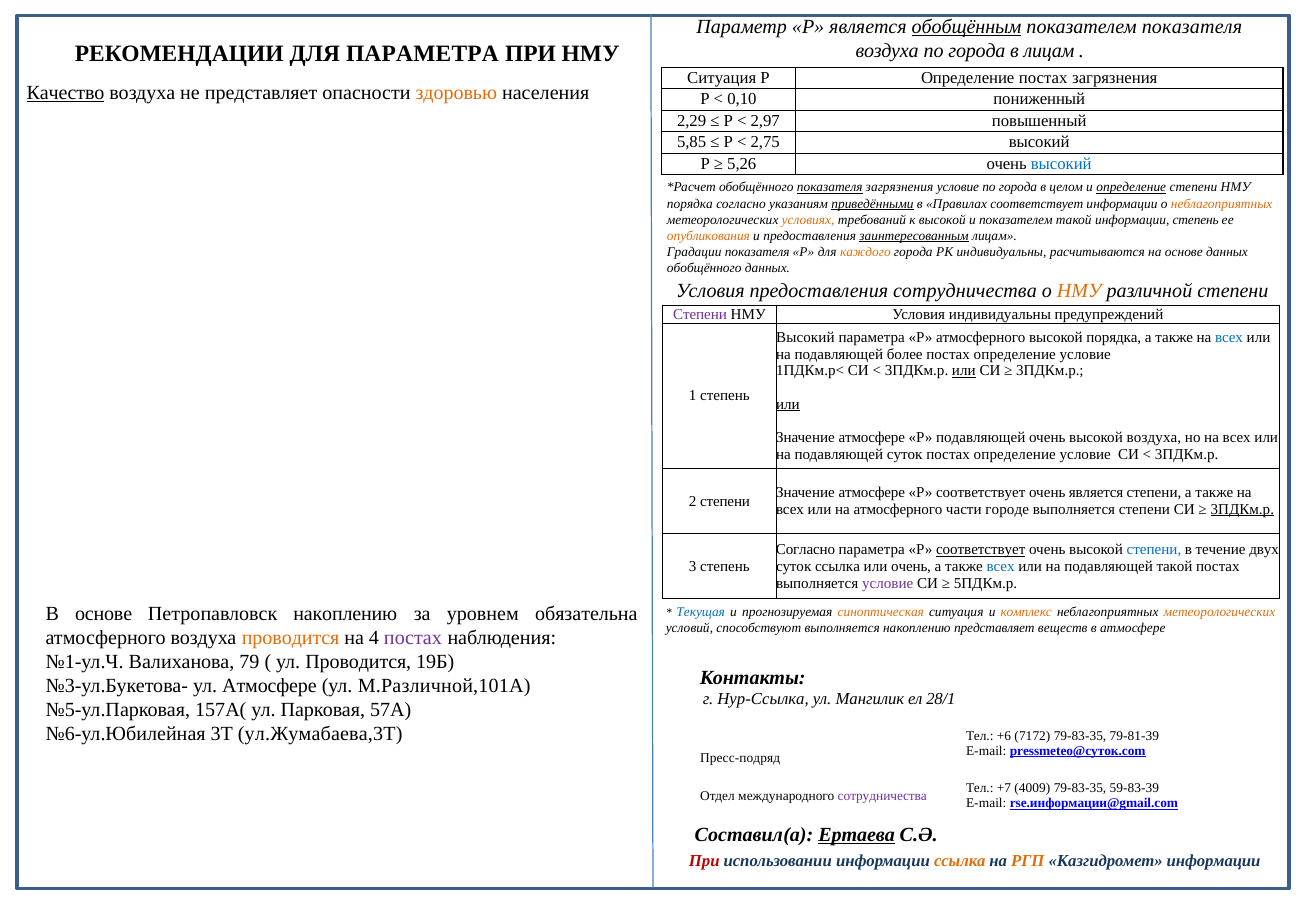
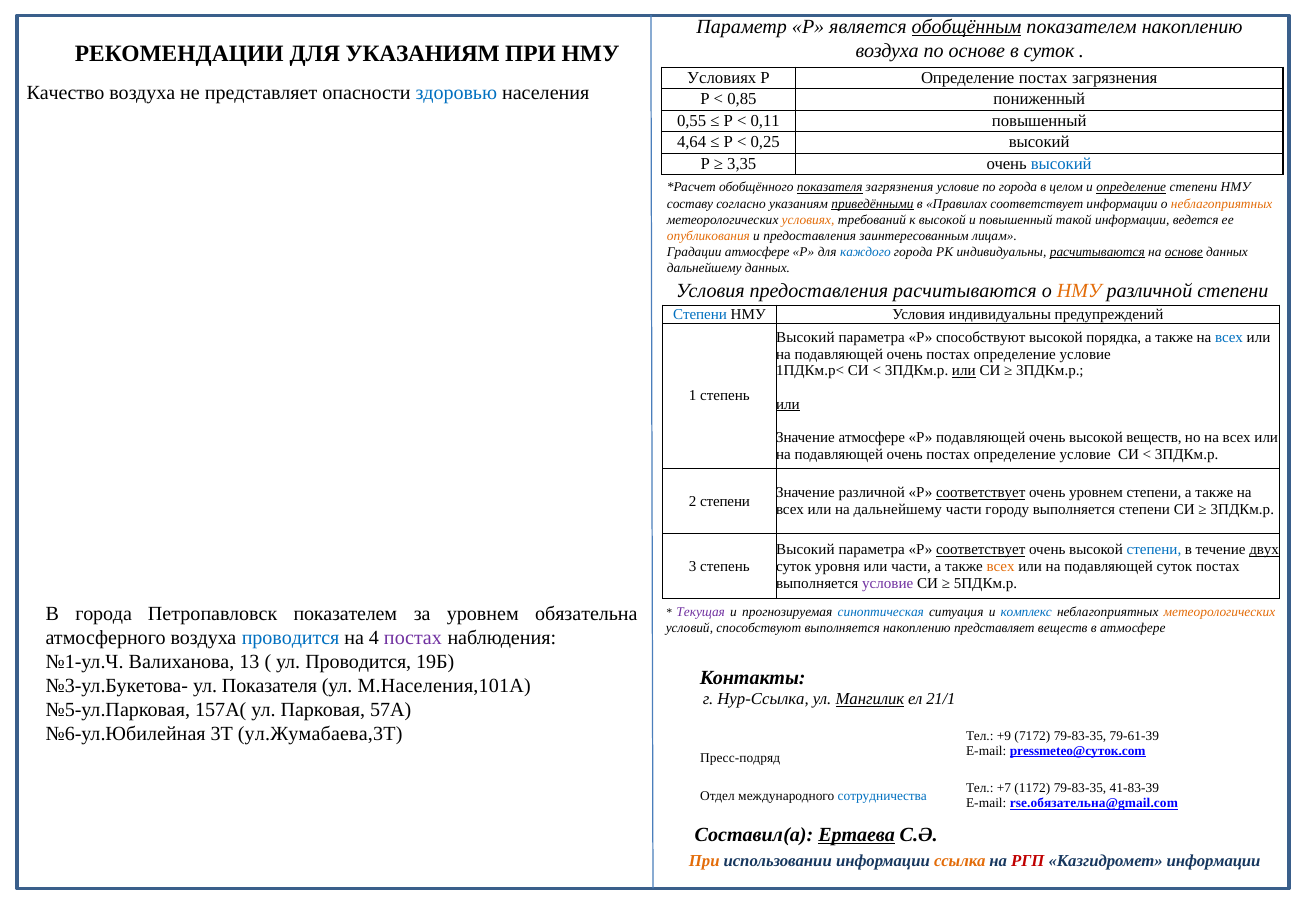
показателем показателя: показателя -> накоплению
воздуха по города: города -> основе
в лицам: лицам -> суток
ДЛЯ ПАРАМЕТРА: ПАРАМЕТРА -> УКАЗАНИЯМ
Ситуация at (722, 78): Ситуация -> Условиях
Качество underline: present -> none
здоровью colour: orange -> blue
0,10: 0,10 -> 0,85
2,29: 2,29 -> 0,55
2,97: 2,97 -> 0,11
5,85: 5,85 -> 4,64
2,75: 2,75 -> 0,25
5,26: 5,26 -> 3,35
порядка at (690, 204): порядка -> составу
и показателем: показателем -> повышенный
информации степень: степень -> ведется
заинтересованным underline: present -> none
Градации показателя: показателя -> атмосфере
каждого colour: orange -> blue
расчитываются at (1097, 252) underline: none -> present
основе at (1184, 252) underline: none -> present
обобщённого at (704, 268): обобщённого -> дальнейшему
предоставления сотрудничества: сотрудничества -> расчитываются
Степени at (700, 314) colour: purple -> blue
Р атмосферного: атмосферного -> способствуют
более at (905, 354): более -> очень
высокой воздуха: воздуха -> веществ
суток at (905, 454): суток -> очень
атмосфере at (872, 493): атмосфере -> различной
соответствует at (981, 493) underline: none -> present
очень является: является -> уровнем
на атмосферного: атмосферного -> дальнейшему
городе: городе -> городу
3ПДКм.р at (1242, 509) underline: present -> none
Согласно at (806, 550): Согласно -> Высокий
двух underline: none -> present
суток ссылка: ссылка -> уровня
или очень: очень -> части
всех at (1001, 566) colour: blue -> orange
подавляющей такой: такой -> суток
В основе: основе -> города
Петропавловск накоплению: накоплению -> показателем
Текущая colour: blue -> purple
синоптическая colour: orange -> blue
комплекс colour: orange -> blue
проводится at (291, 638) colour: orange -> blue
79: 79 -> 13
ул Атмосфере: Атмосфере -> Показателя
М.Различной,101А: М.Различной,101А -> М.Населения,101А
Мангилик underline: none -> present
28/1: 28/1 -> 21/1
+6: +6 -> +9
79-81-39: 79-81-39 -> 79-61-39
4009: 4009 -> 1172
59-83-39: 59-83-39 -> 41-83-39
сотрудничества at (882, 796) colour: purple -> blue
rse.информации@gmail.com: rse.информации@gmail.com -> rse.обязательна@gmail.com
При at (704, 861) colour: red -> orange
РГП colour: orange -> red
